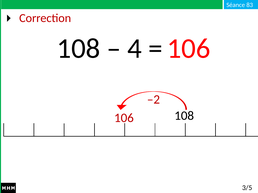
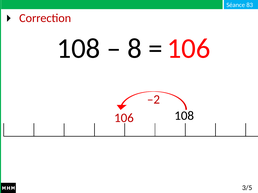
4: 4 -> 8
